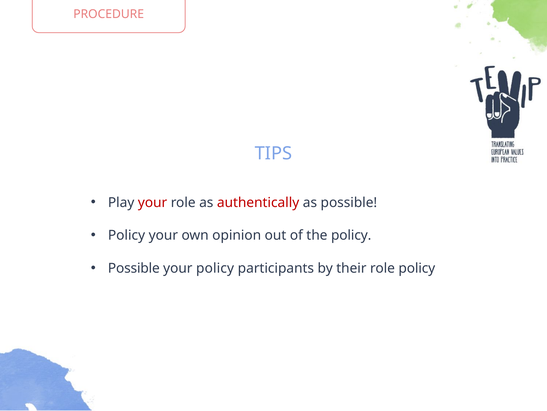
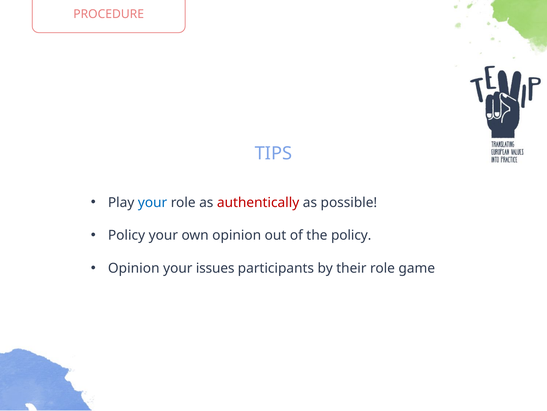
your at (153, 202) colour: red -> blue
Possible at (134, 268): Possible -> Opinion
your policy: policy -> issues
role policy: policy -> game
